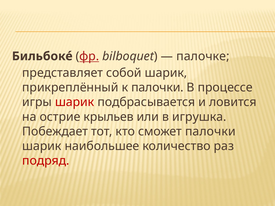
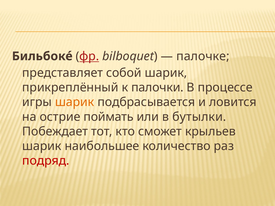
шарик at (75, 102) colour: red -> orange
крыльев: крыльев -> поймать
игрушка: игрушка -> бутылки
сможет палочки: палочки -> крыльев
